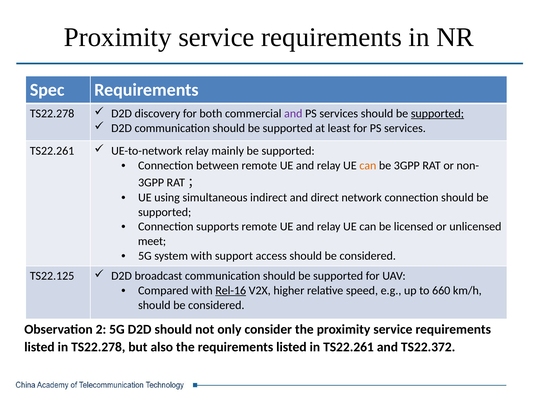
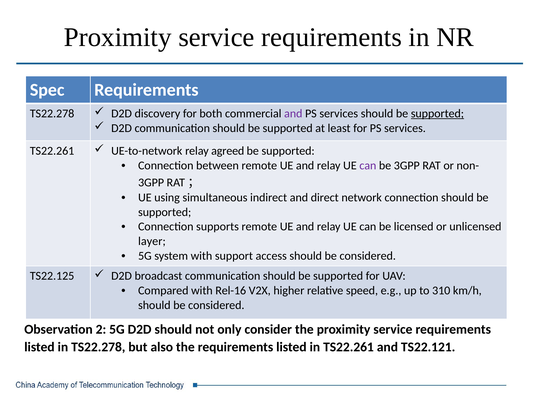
mainly: mainly -> agreed
can at (368, 166) colour: orange -> purple
meet: meet -> layer
Rel-16 underline: present -> none
660: 660 -> 310
TS22.372: TS22.372 -> TS22.121
